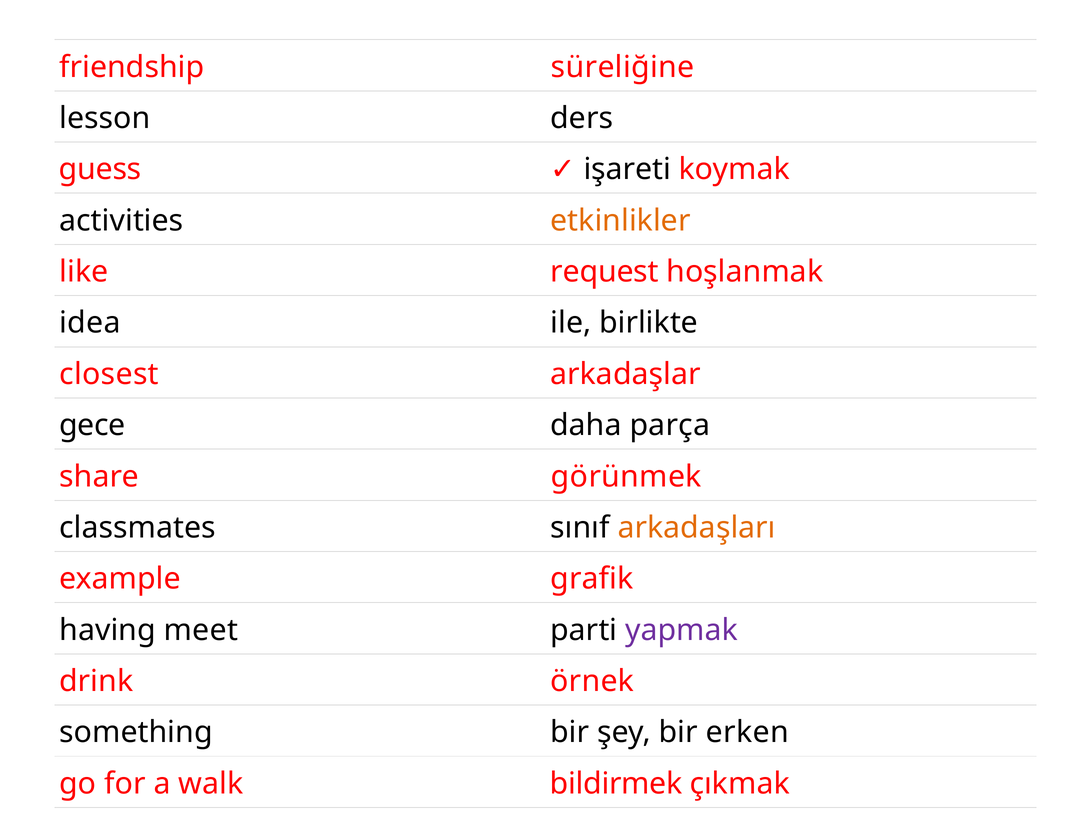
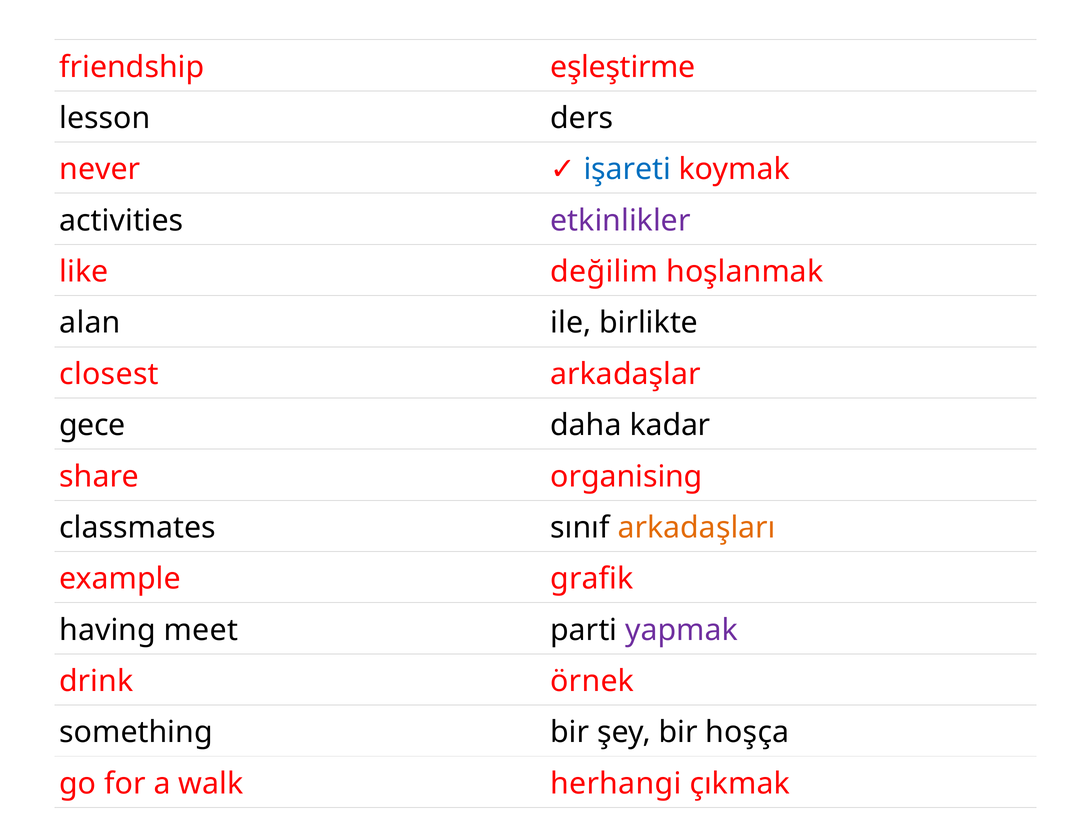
süreliğine: süreliğine -> eşleştirme
guess: guess -> never
işareti colour: black -> blue
etkinlikler colour: orange -> purple
request: request -> değilim
idea: idea -> alan
parça: parça -> kadar
görünmek: görünmek -> organising
erken: erken -> hoşça
bildirmek: bildirmek -> herhangi
